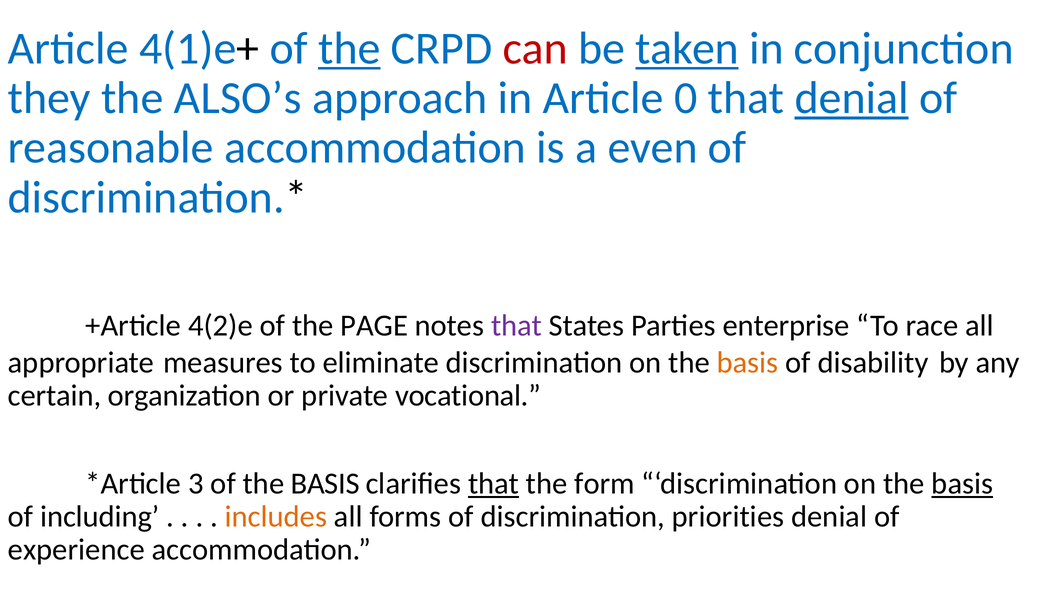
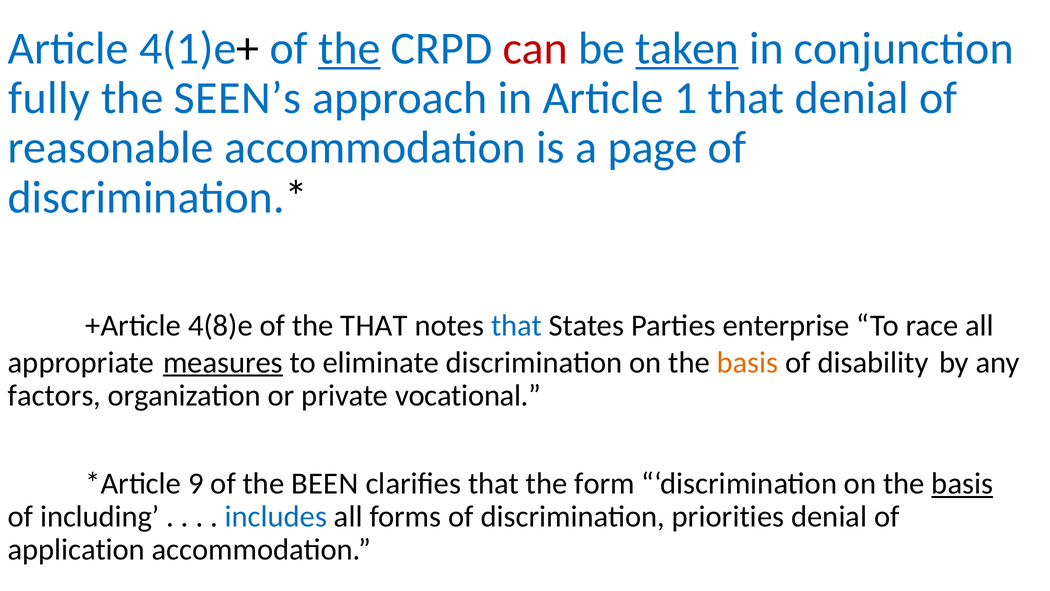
they: they -> fully
ALSO’s: ALSO’s -> SEEN’s
0: 0 -> 1
denial at (852, 98) underline: present -> none
even: even -> page
4(2)e: 4(2)e -> 4(8)e
the PAGE: PAGE -> THAT
that at (516, 326) colour: purple -> blue
measures underline: none -> present
certain: certain -> factors
3: 3 -> 9
of the BASIS: BASIS -> BEEN
that at (494, 483) underline: present -> none
includes colour: orange -> blue
experience: experience -> application
